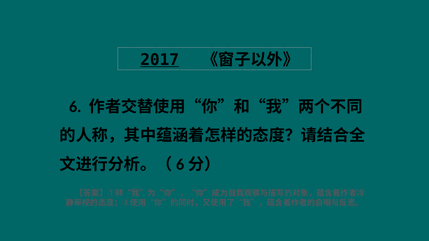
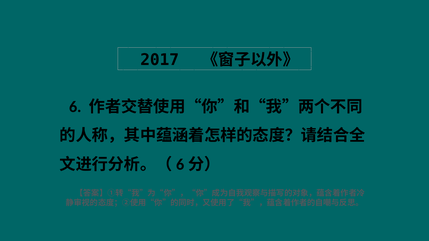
2017 underline: present -> none
